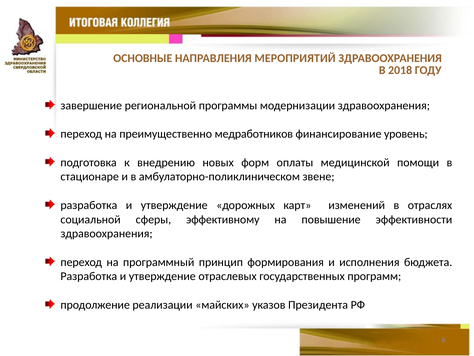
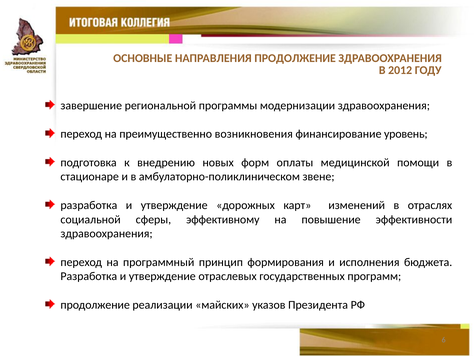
НАПРАВЛЕНИЯ МЕРОПРИЯТИЙ: МЕРОПРИЯТИЙ -> ПРОДОЛЖЕНИЕ
2018: 2018 -> 2012
медработников: медработников -> возникновения
